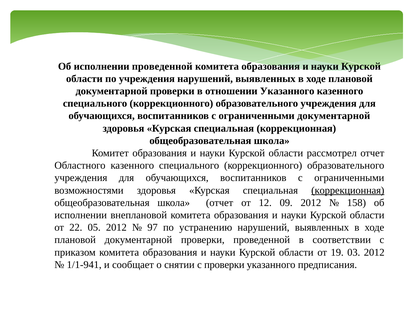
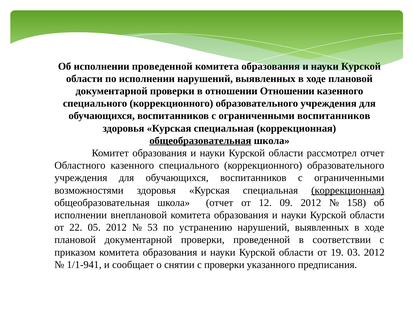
по учреждения: учреждения -> исполнении
отношении Указанного: Указанного -> Отношении
ограниченными документарной: документарной -> воспитанников
общеобразовательная at (200, 141) underline: none -> present
97: 97 -> 53
